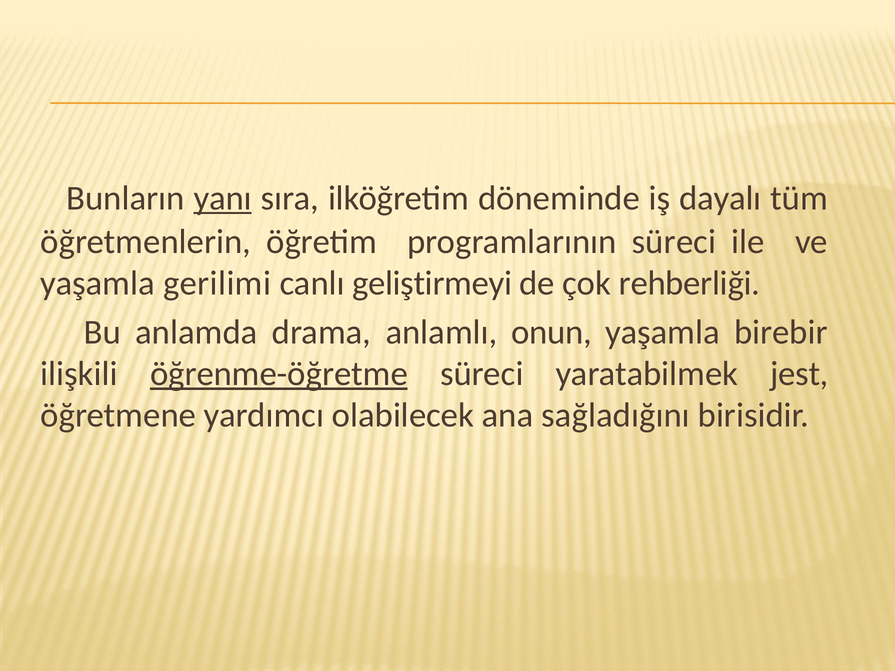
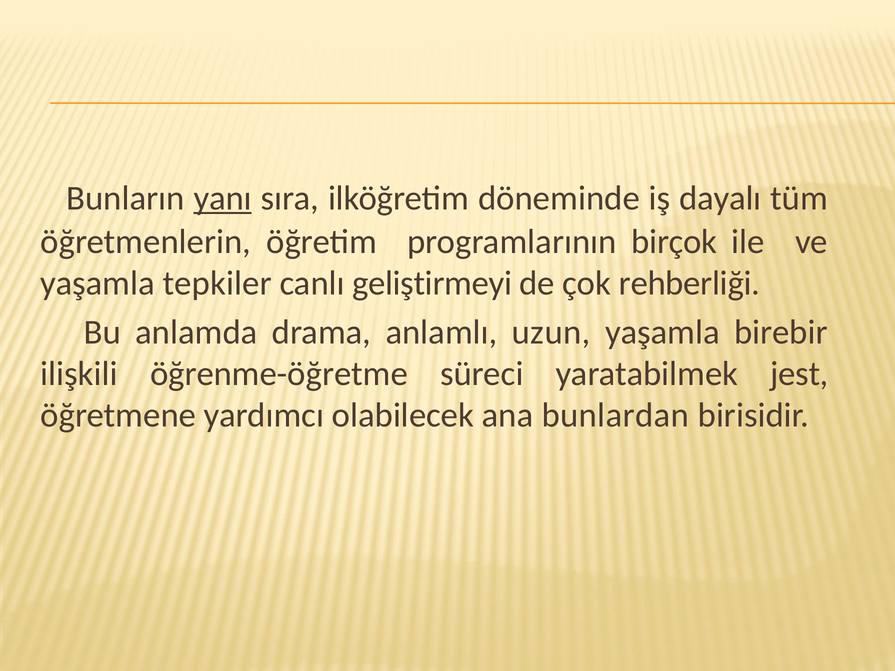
programlarının süreci: süreci -> birçok
gerilimi: gerilimi -> tepkiler
onun: onun -> uzun
öğrenme-öğretme underline: present -> none
sağladığını: sağladığını -> bunlardan
